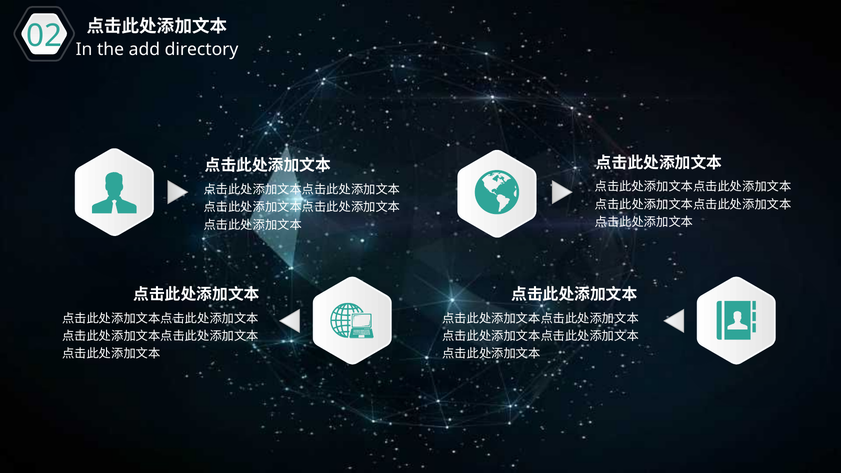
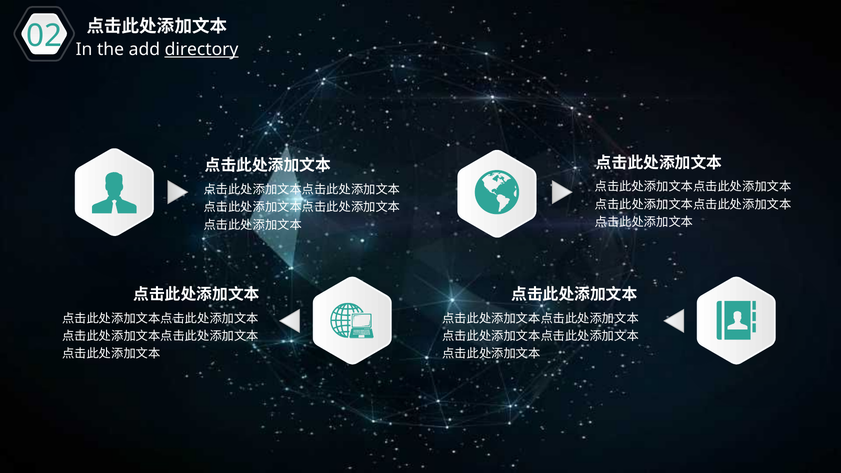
directory underline: none -> present
